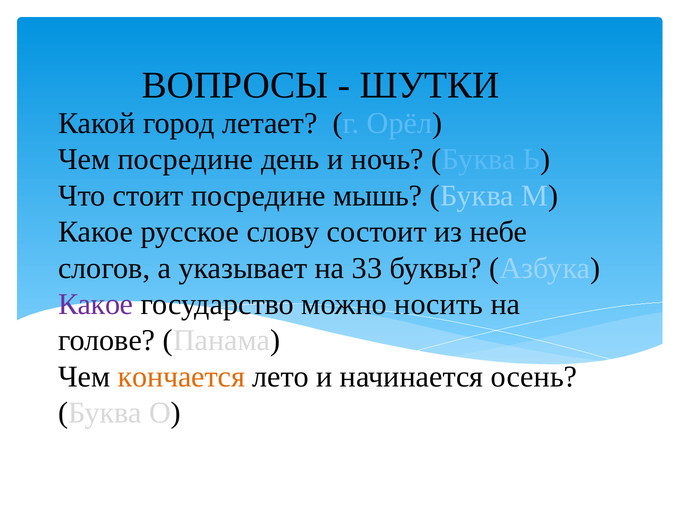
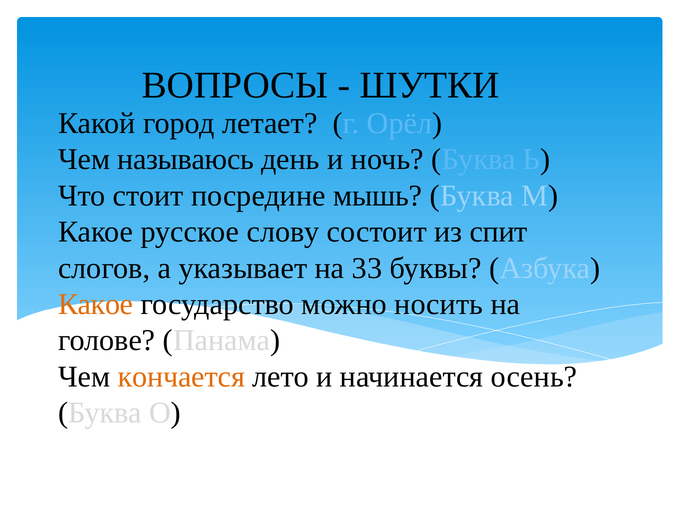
Чем посредине: посредине -> называюсь
небе: небе -> спит
Какое at (96, 304) colour: purple -> orange
